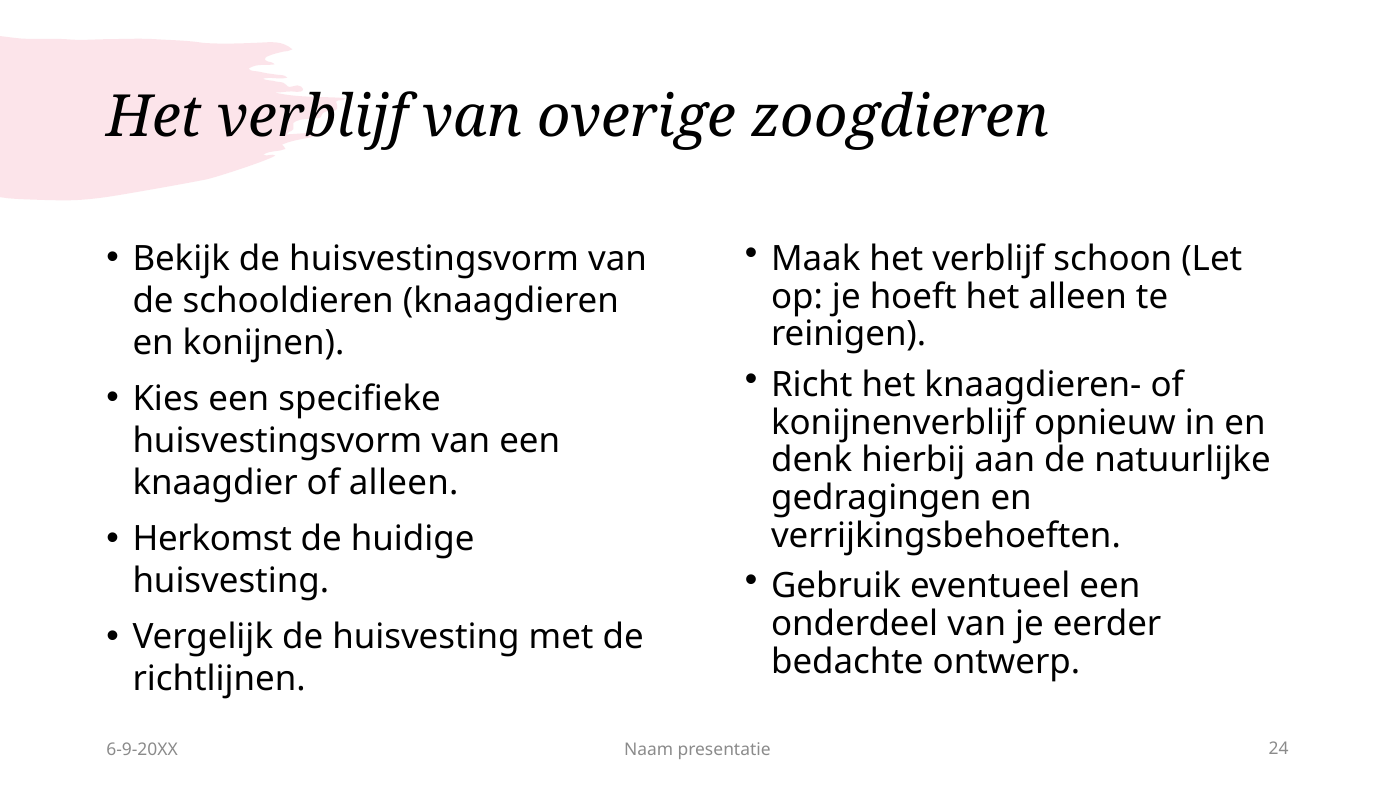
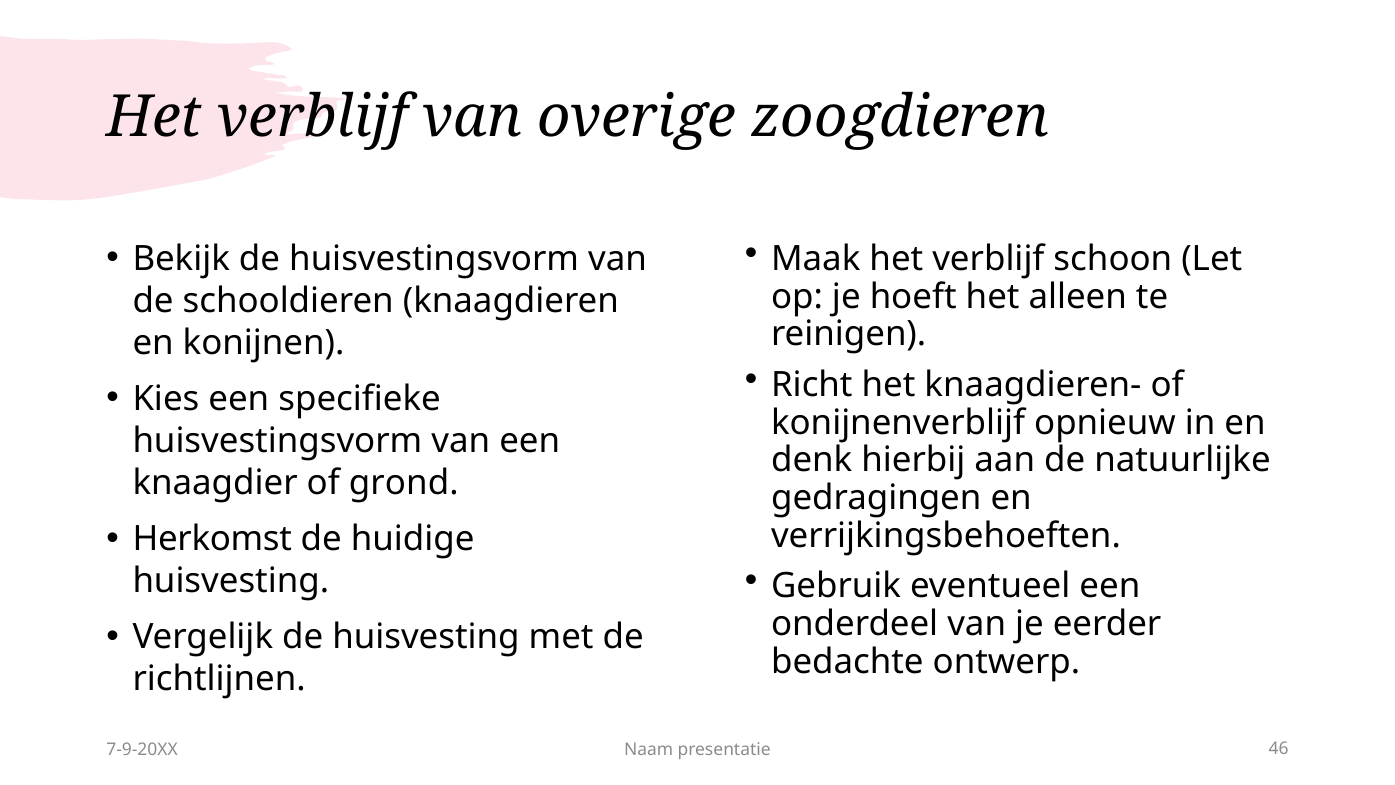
of alleen: alleen -> grond
6-9-20XX: 6-9-20XX -> 7-9-20XX
24: 24 -> 46
